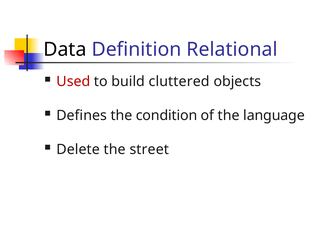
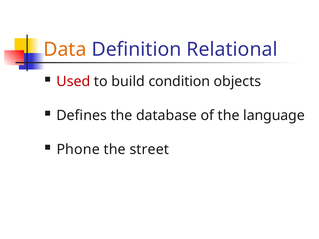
Data colour: black -> orange
cluttered: cluttered -> condition
condition: condition -> database
Delete: Delete -> Phone
